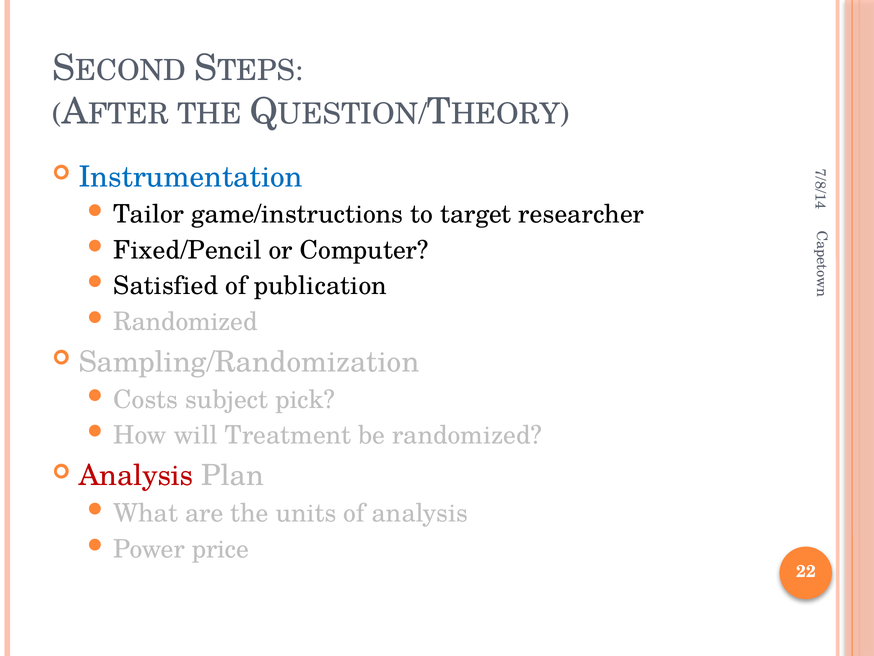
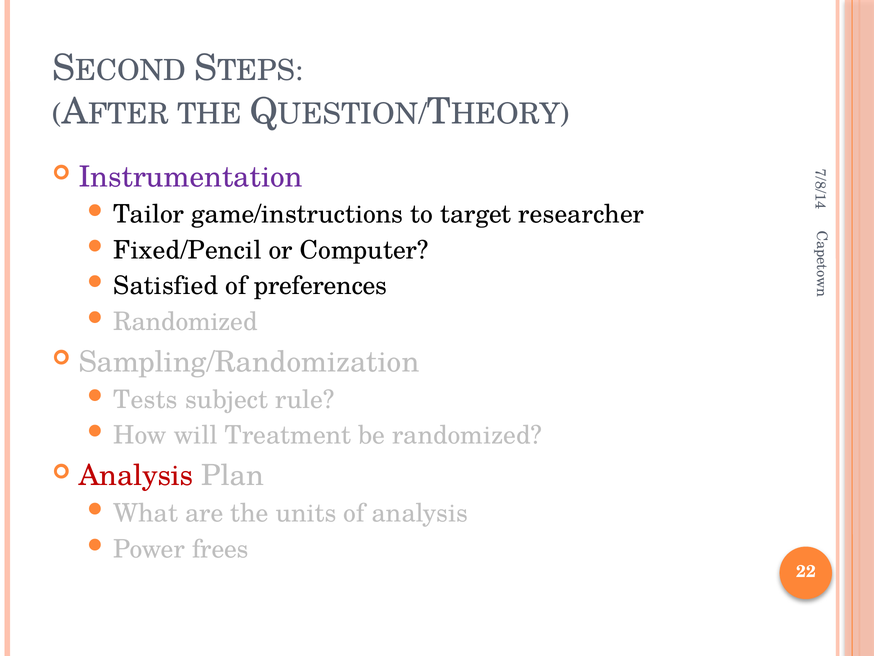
Instrumentation colour: blue -> purple
publication: publication -> preferences
Costs: Costs -> Tests
pick: pick -> rule
price: price -> frees
